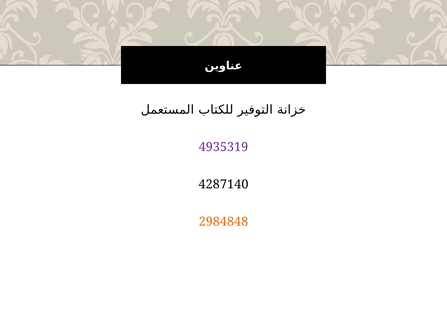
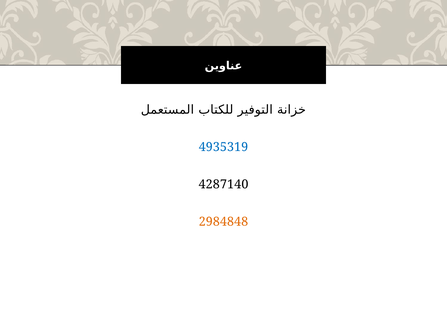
4935319 colour: purple -> blue
